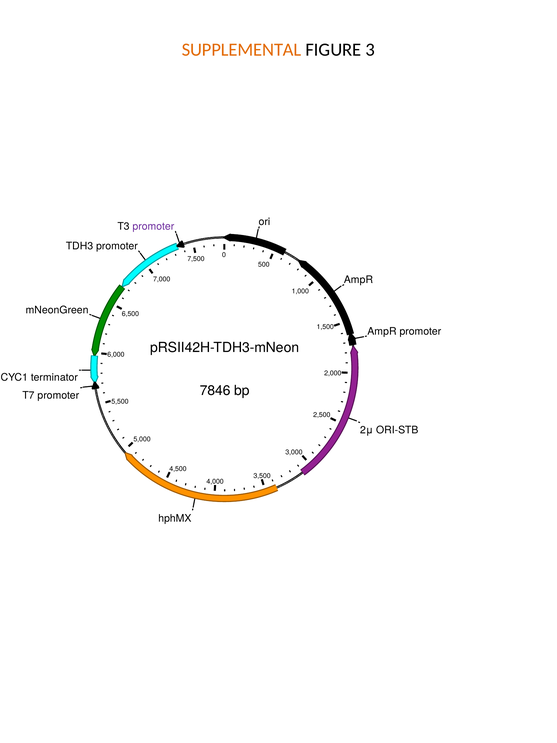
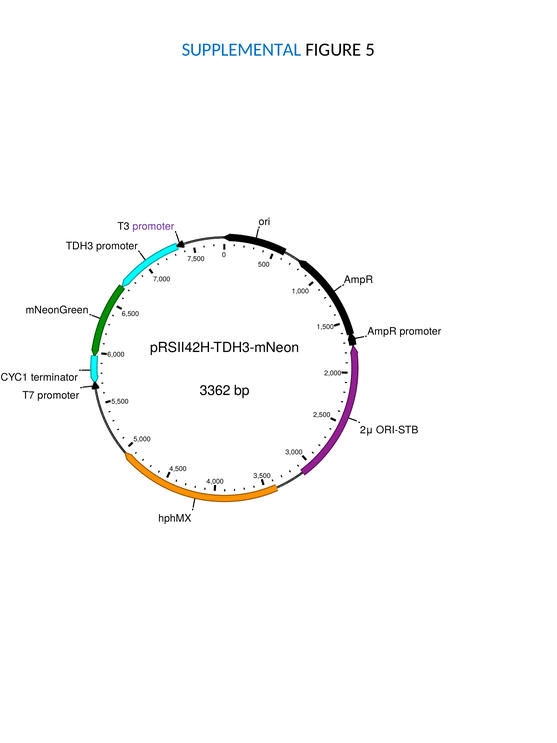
SUPPLEMENTAL colour: orange -> blue
3: 3 -> 5
7846: 7846 -> 3362
